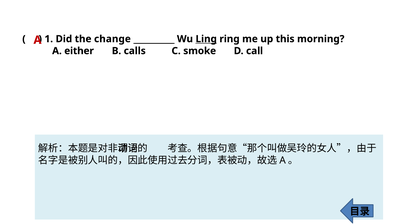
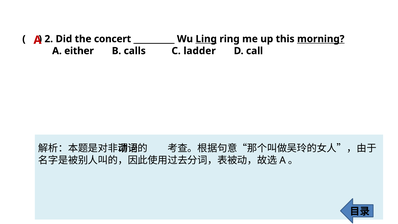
1: 1 -> 2
change: change -> concert
morning underline: none -> present
smoke: smoke -> ladder
